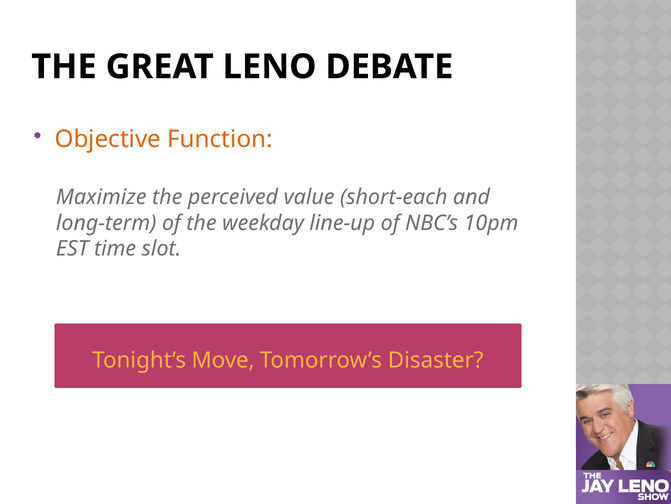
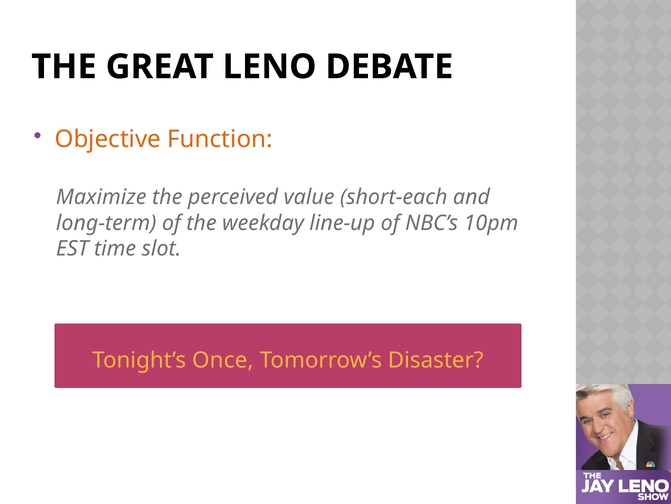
Move: Move -> Once
